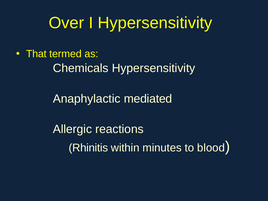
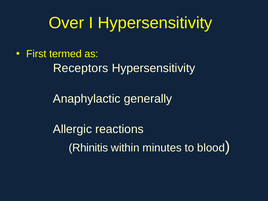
That: That -> First
Chemicals: Chemicals -> Receptors
mediated: mediated -> generally
